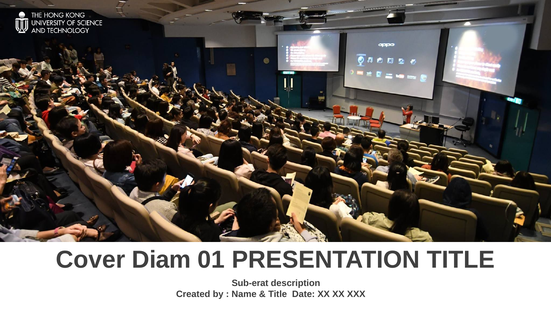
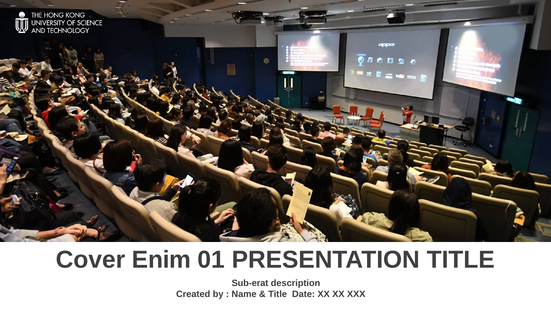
Diam: Diam -> Enim
